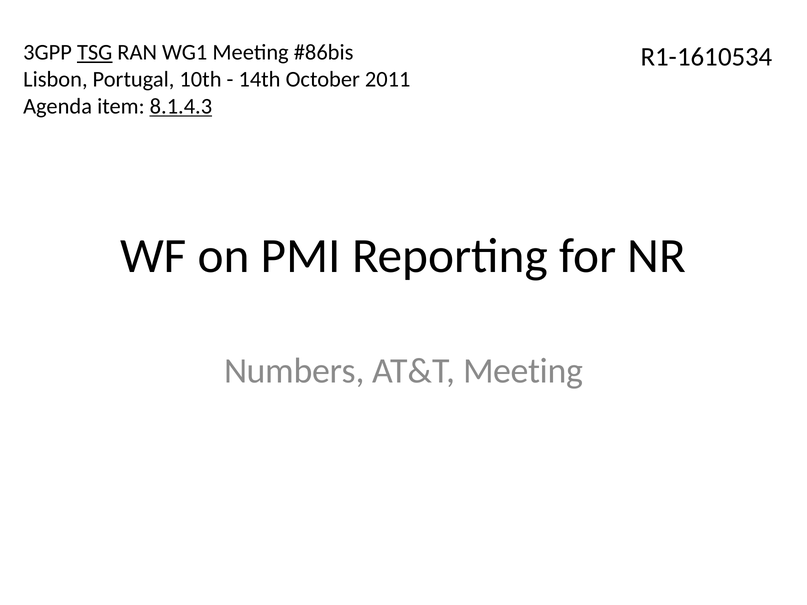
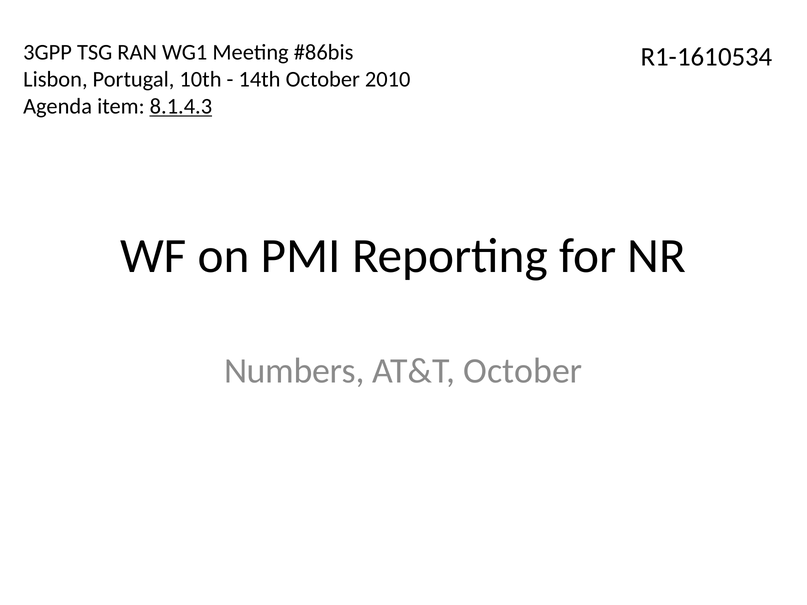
TSG underline: present -> none
2011: 2011 -> 2010
AT&T Meeting: Meeting -> October
